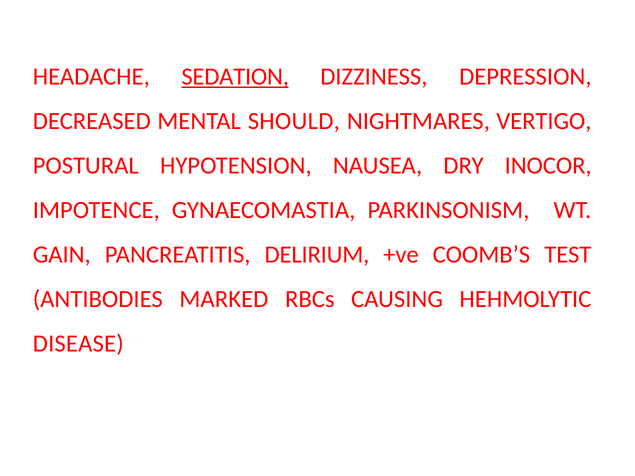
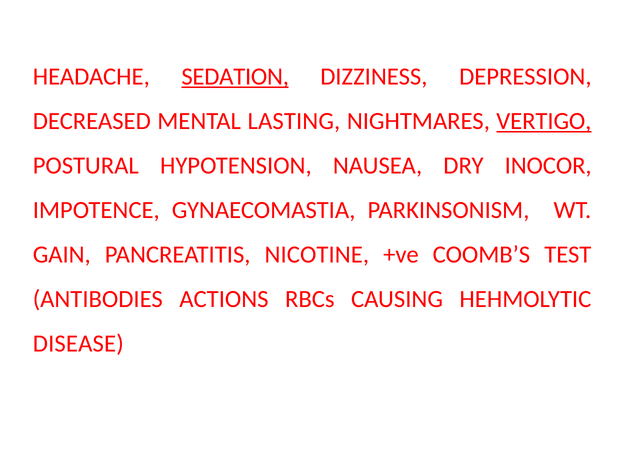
SHOULD: SHOULD -> LASTING
VERTIGO underline: none -> present
DELIRIUM: DELIRIUM -> NICOTINE
MARKED: MARKED -> ACTIONS
